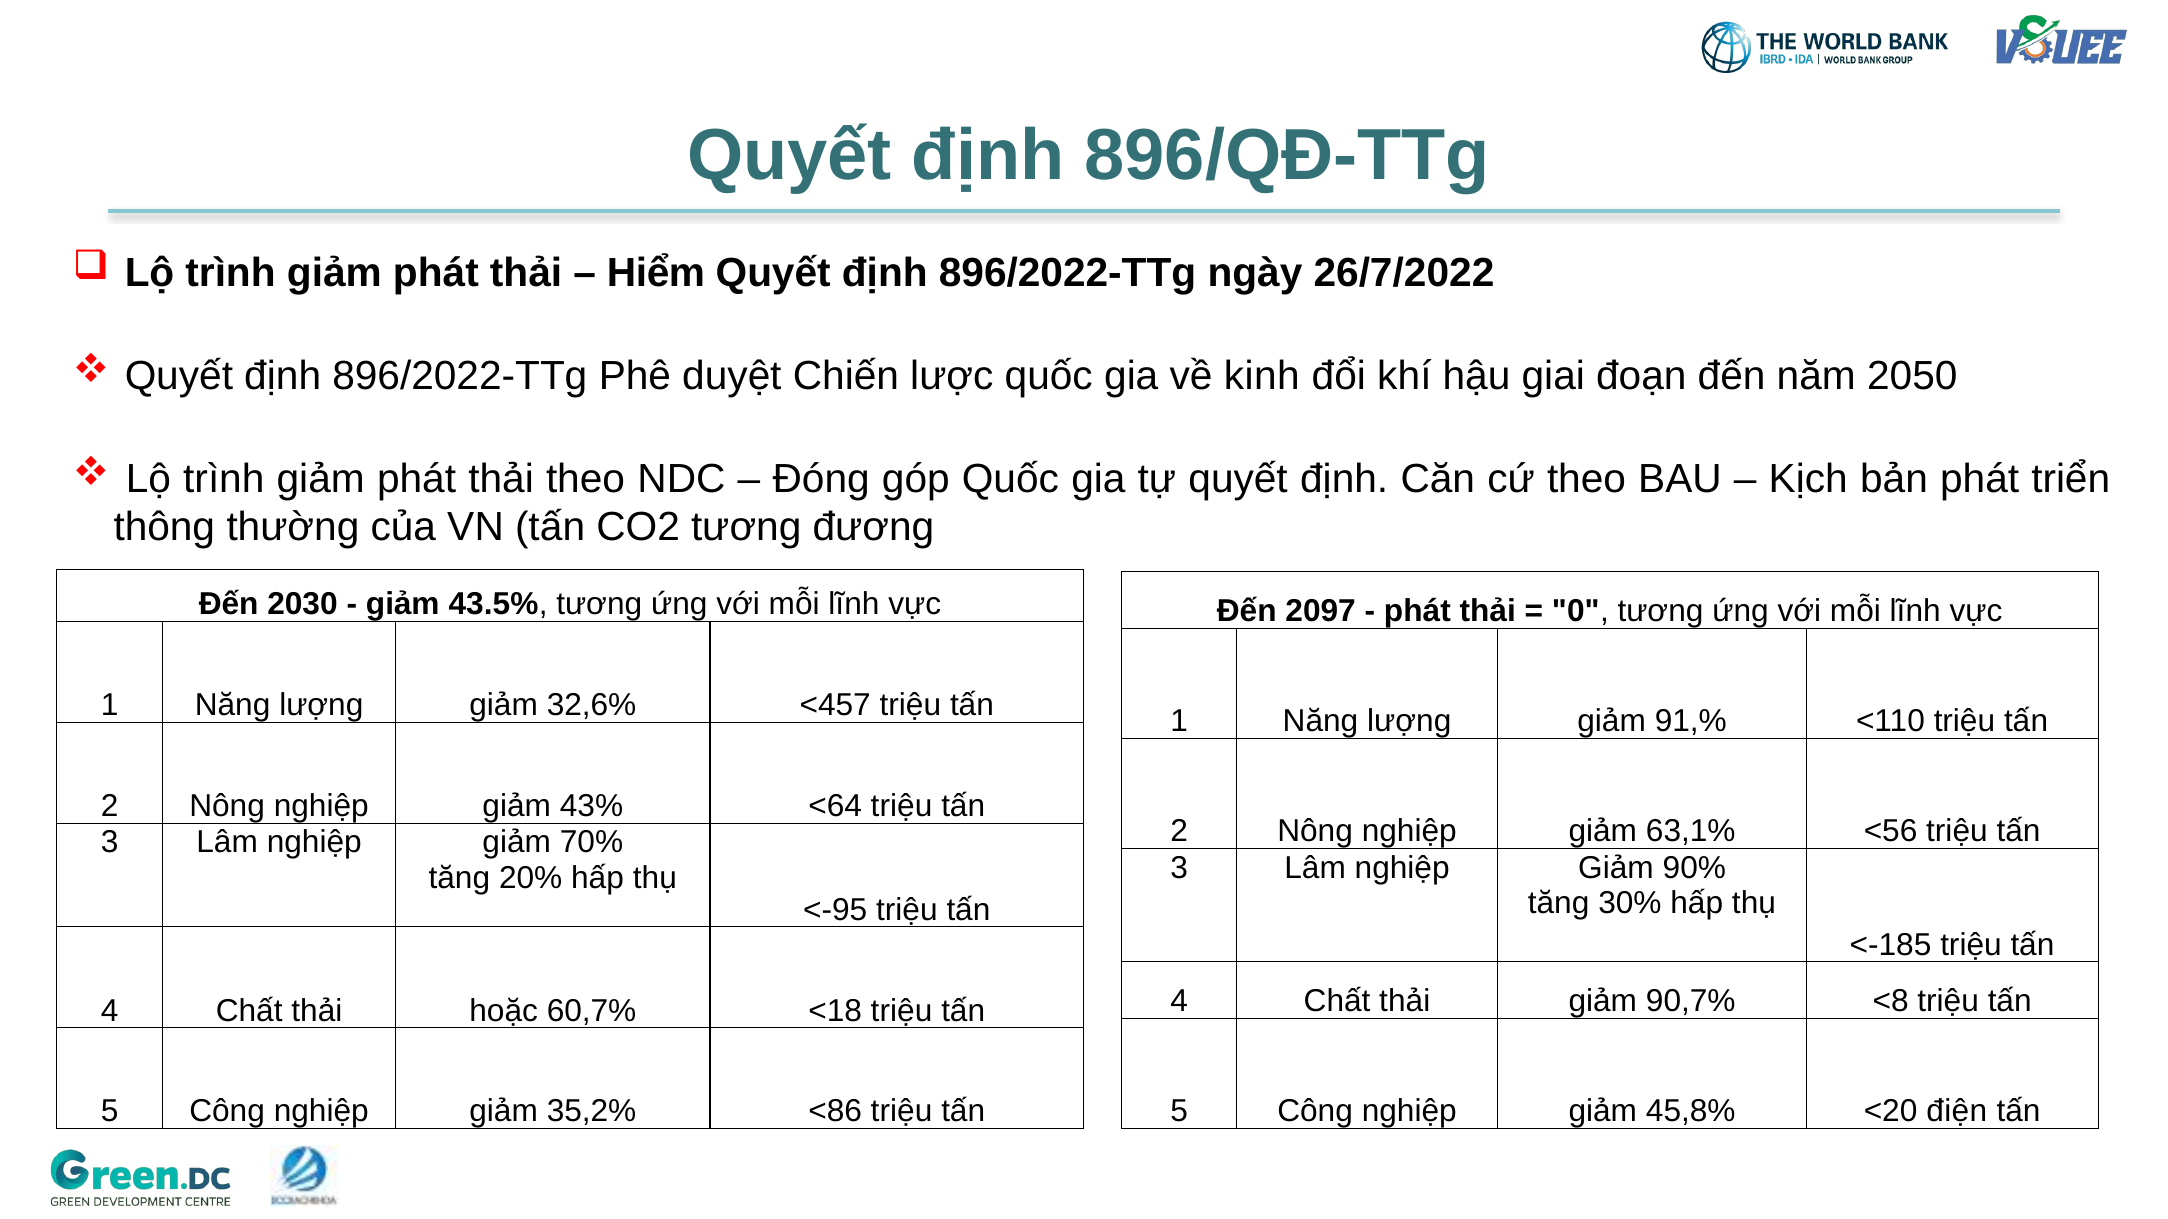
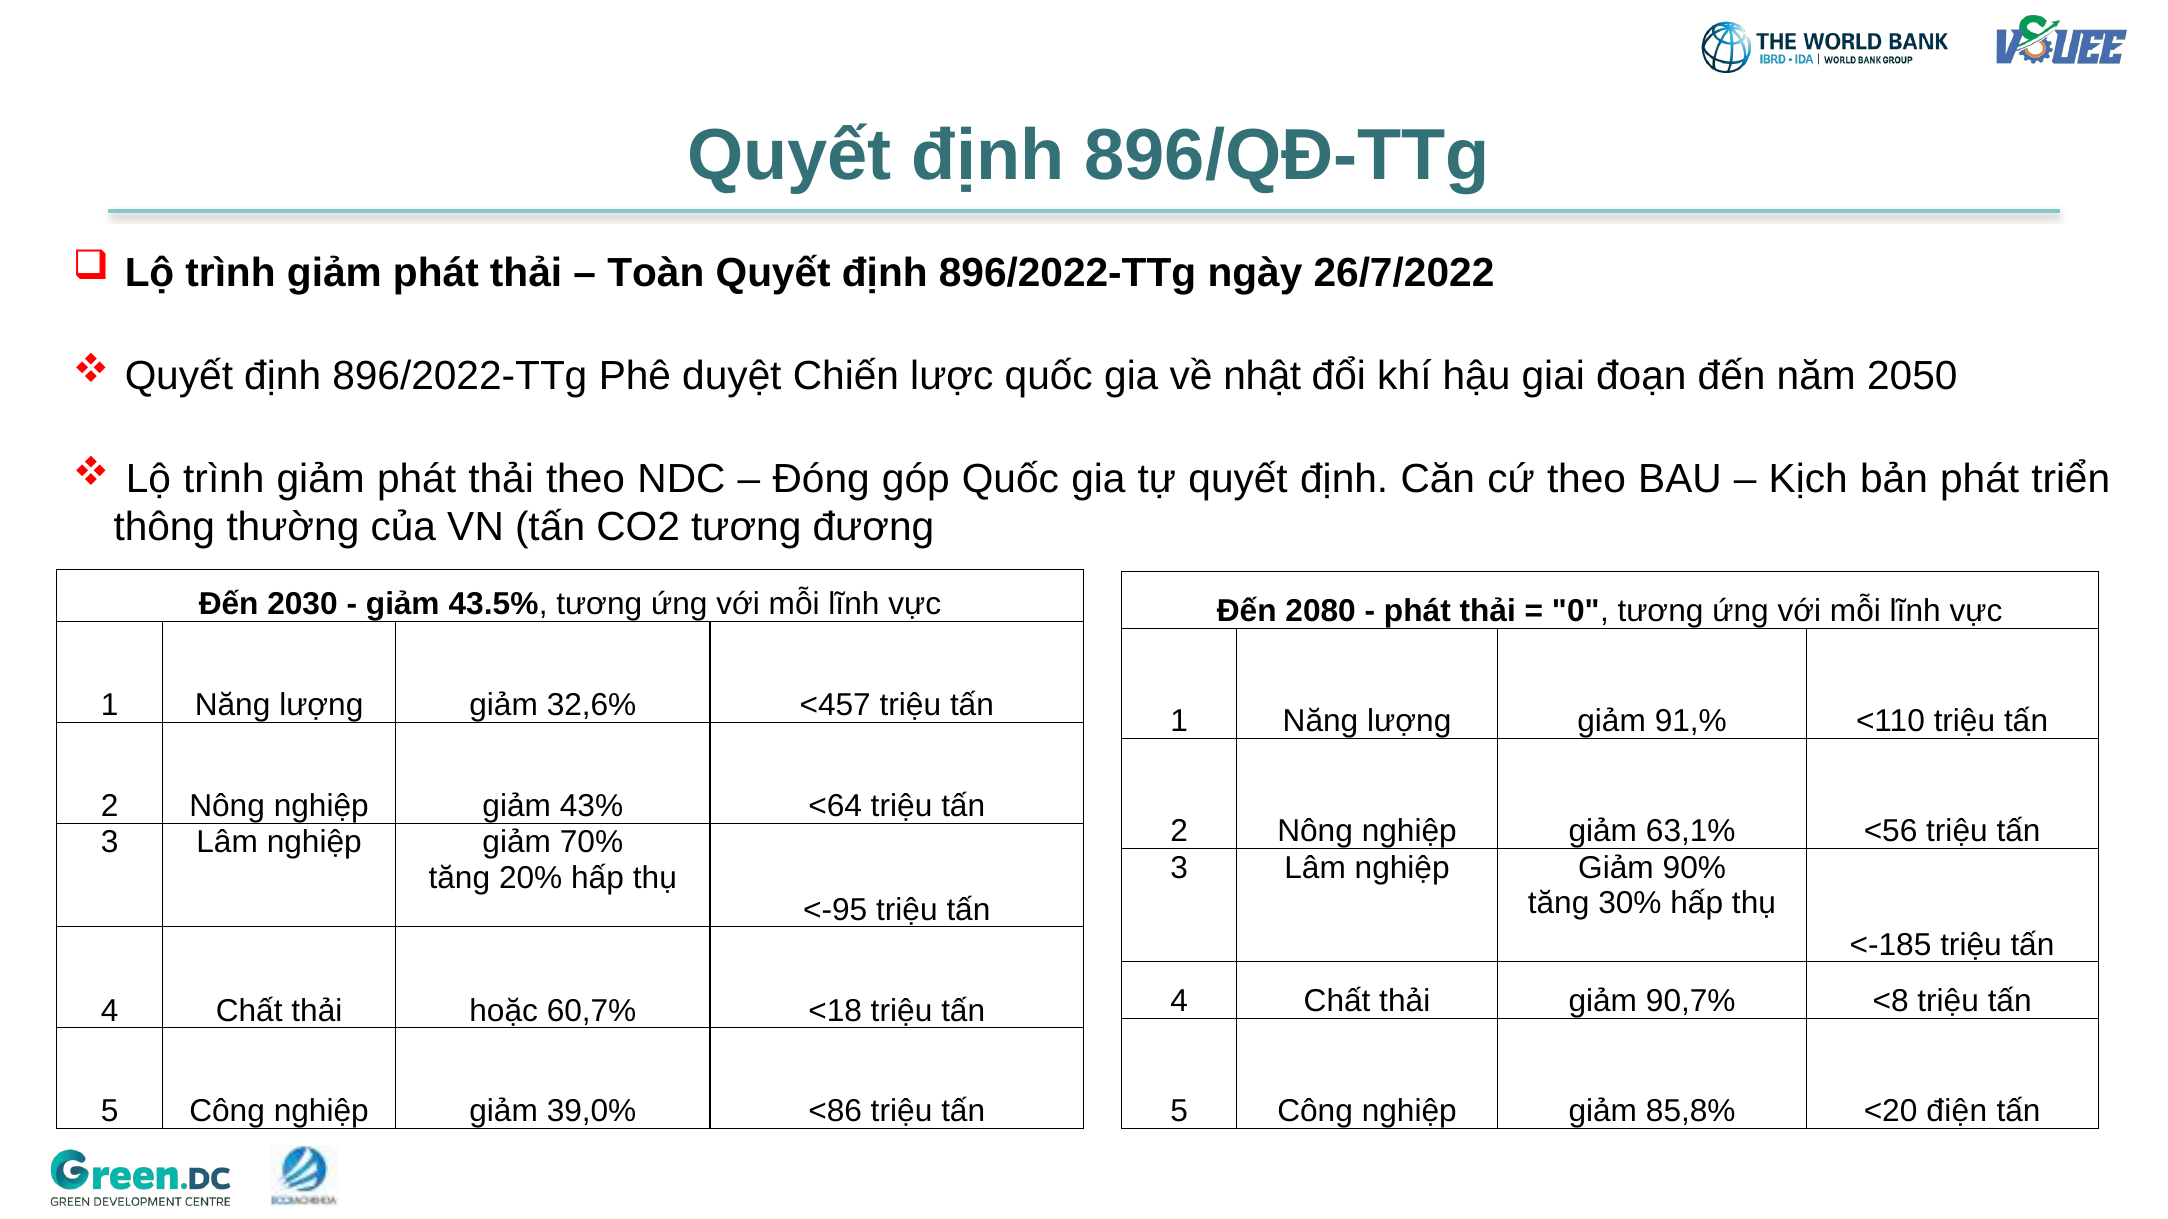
Hiểm: Hiểm -> Toàn
kinh: kinh -> nhật
2097: 2097 -> 2080
45,8%: 45,8% -> 85,8%
35,2%: 35,2% -> 39,0%
